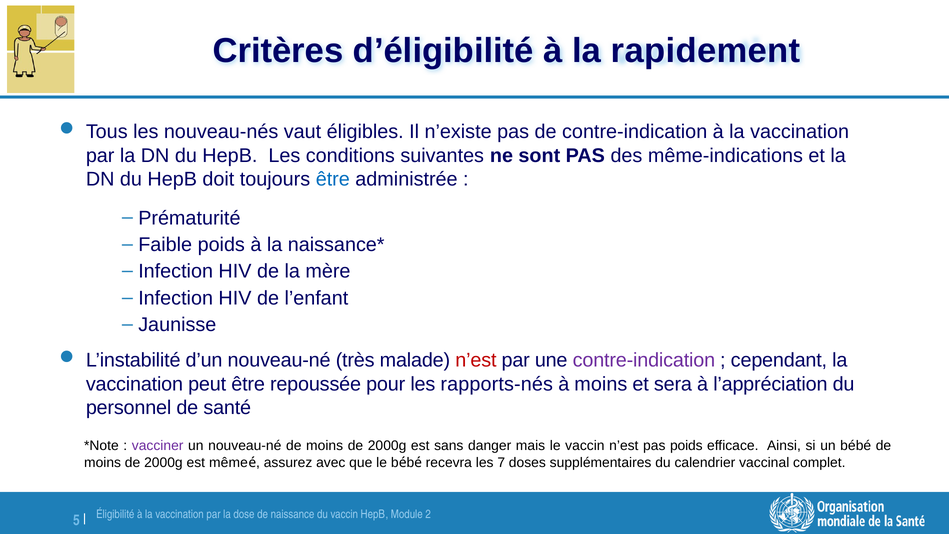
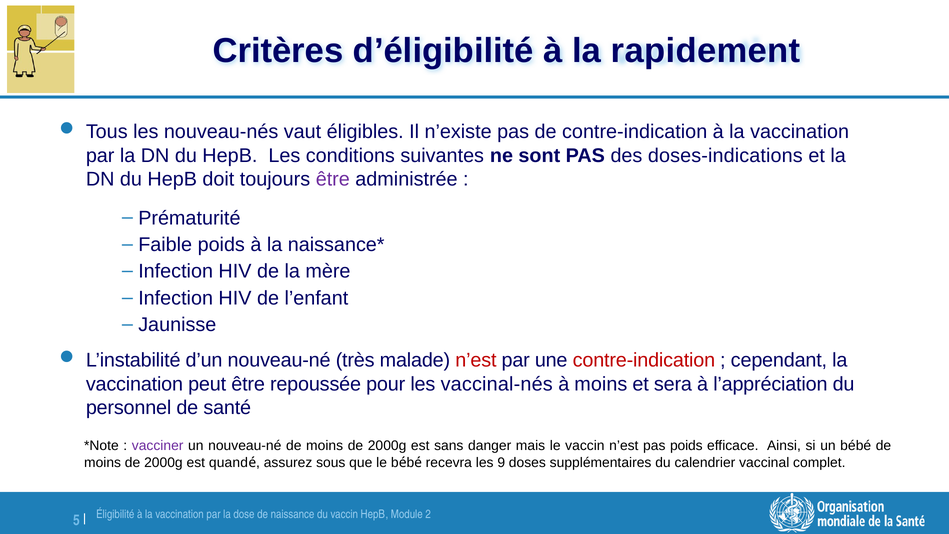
même-indications: même-indications -> doses-indications
être at (333, 179) colour: blue -> purple
contre-indication at (644, 360) colour: purple -> red
rapports-nés: rapports-nés -> vaccinal-nés
même: même -> quand
avec: avec -> sous
7: 7 -> 9
